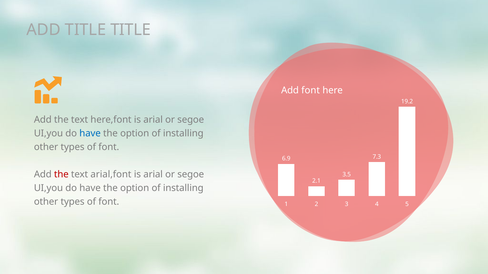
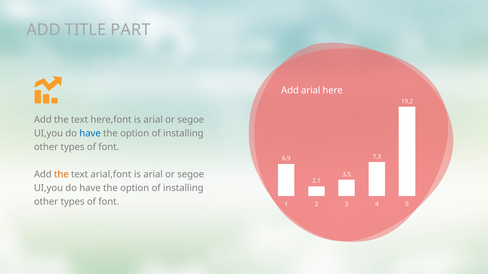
TITLE TITLE: TITLE -> PART
Add font: font -> arial
the at (61, 175) colour: red -> orange
